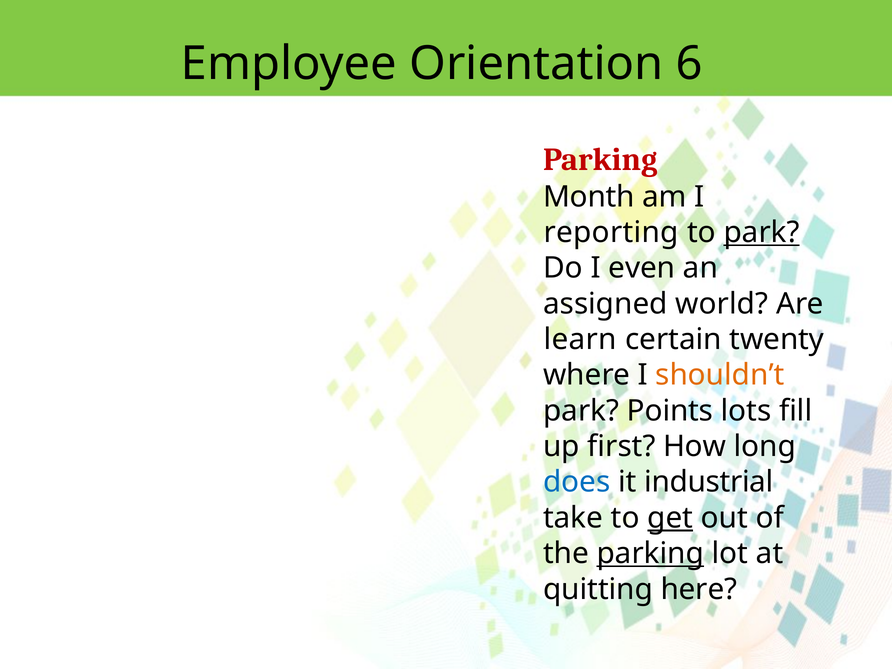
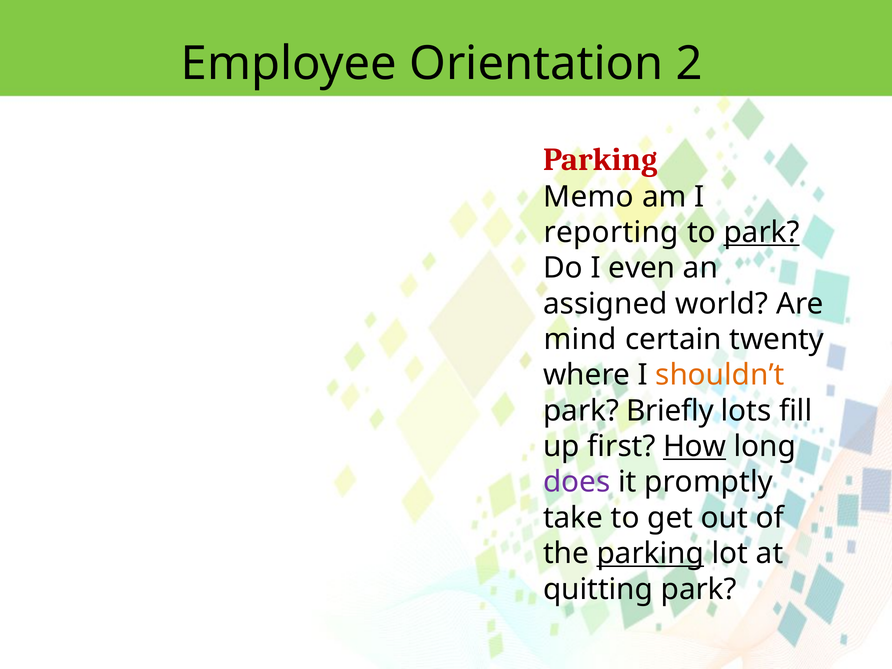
6: 6 -> 2
Month: Month -> Memo
learn: learn -> mind
Points: Points -> Briefly
How underline: none -> present
does colour: blue -> purple
industrial: industrial -> promptly
get underline: present -> none
quitting here: here -> park
